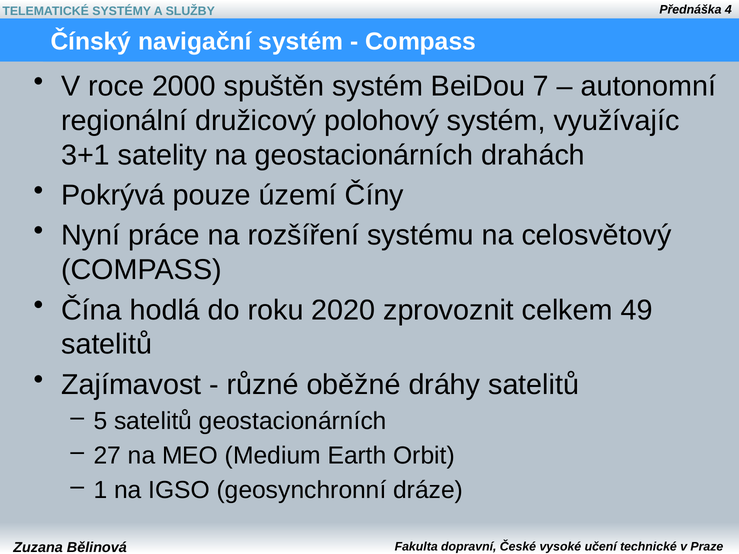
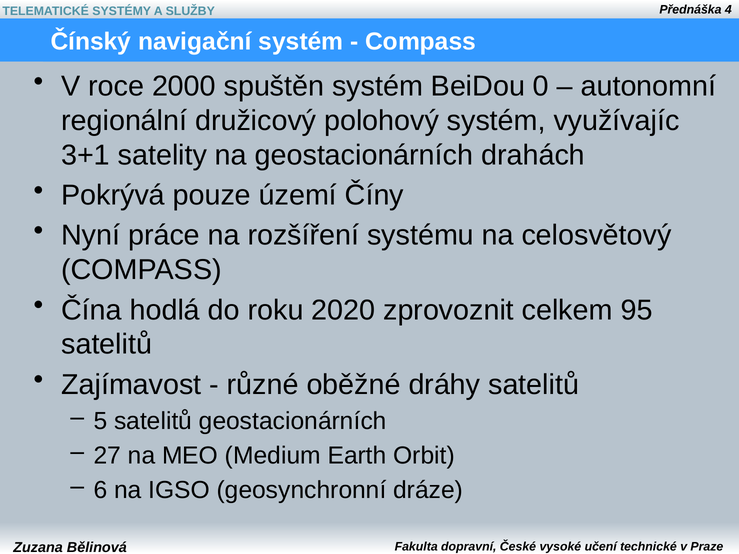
7: 7 -> 0
49: 49 -> 95
1: 1 -> 6
